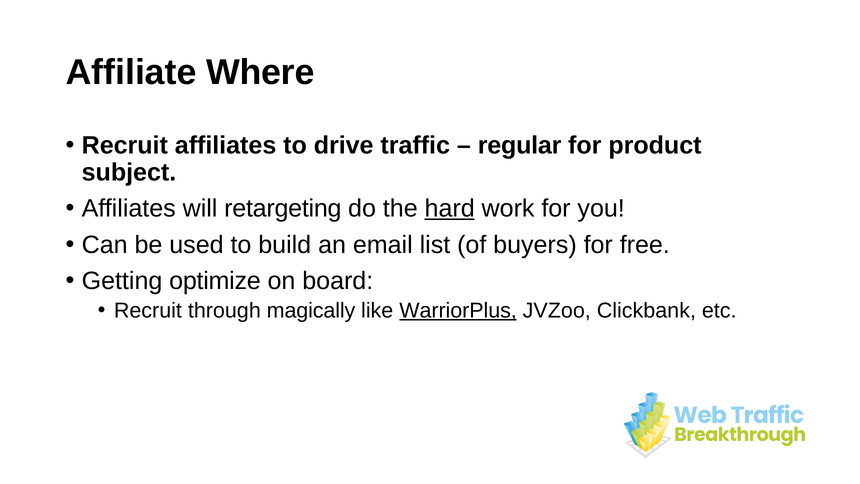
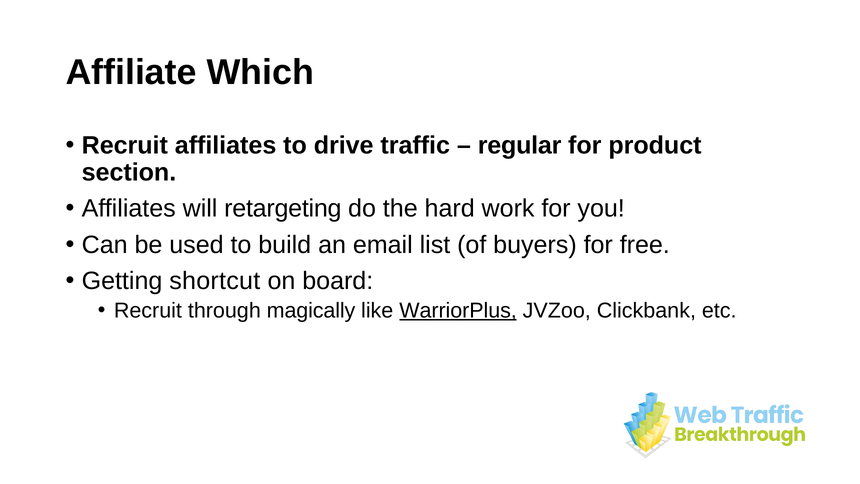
Where: Where -> Which
subject: subject -> section
hard underline: present -> none
optimize: optimize -> shortcut
